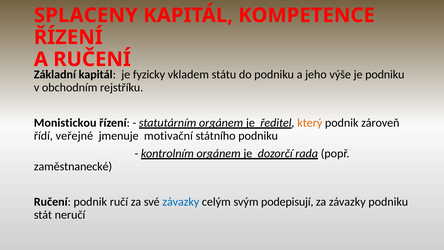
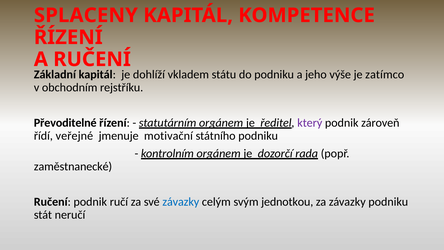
fyzicky: fyzicky -> dohlíží
je podniku: podniku -> zatímco
Monistickou: Monistickou -> Převoditelné
který colour: orange -> purple
podepisují: podepisují -> jednotkou
